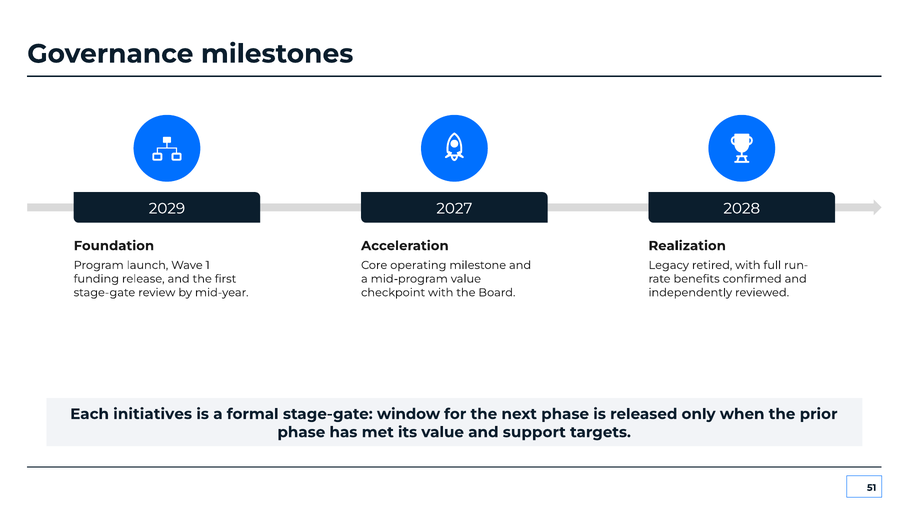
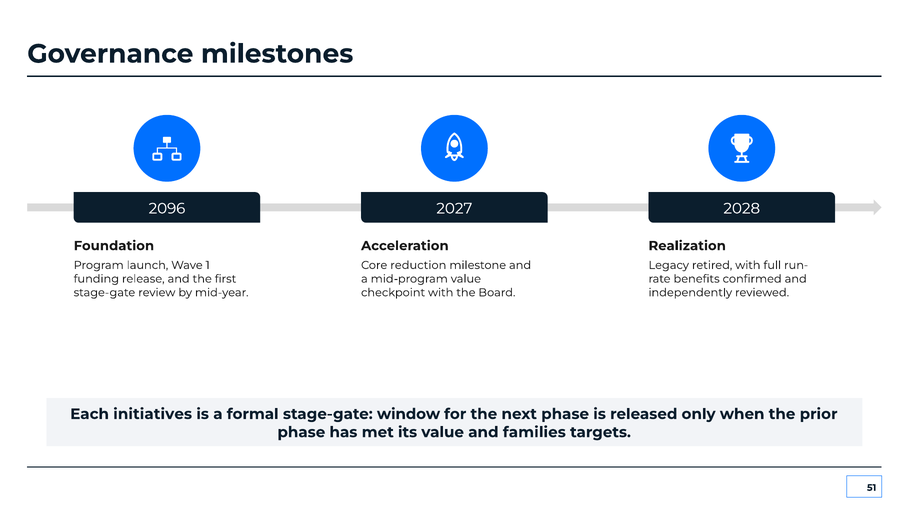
2029: 2029 -> 2096
operating: operating -> reduction
support: support -> families
